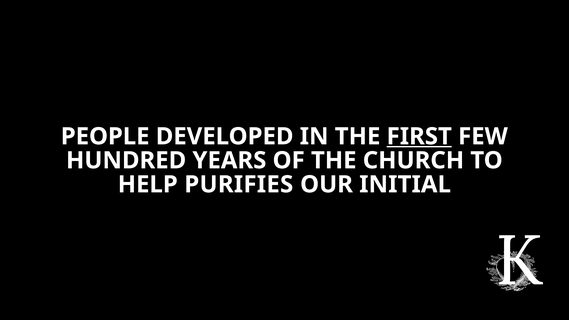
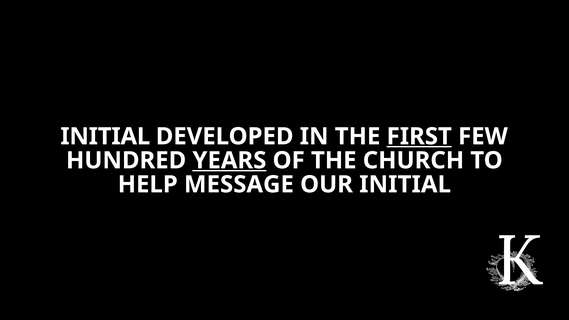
PEOPLE at (105, 136): PEOPLE -> INITIAL
YEARS underline: none -> present
PURIFIES: PURIFIES -> MESSAGE
